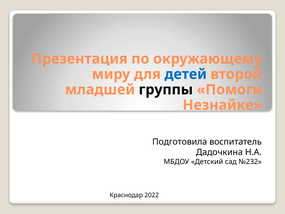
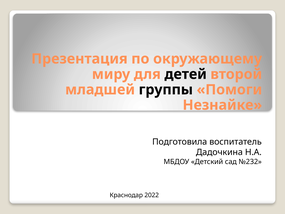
детей colour: blue -> black
